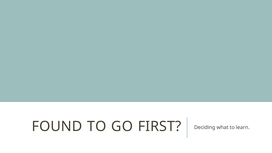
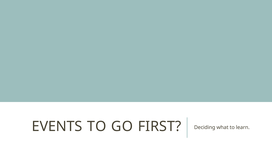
FOUND: FOUND -> EVENTS
